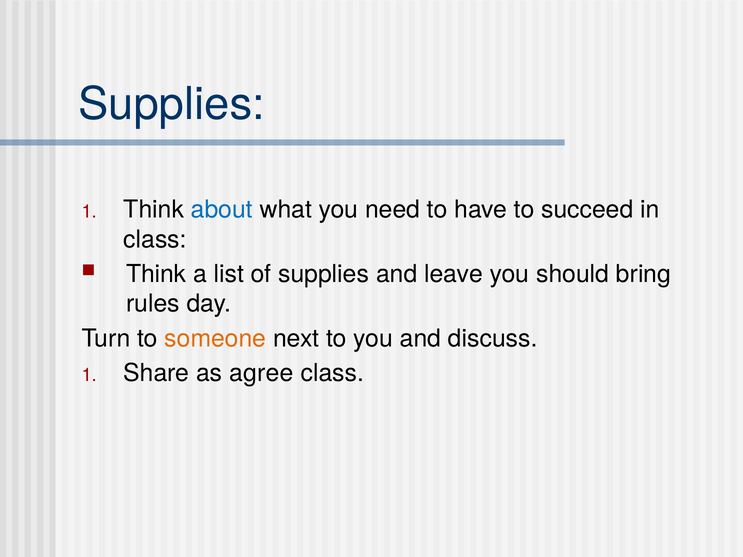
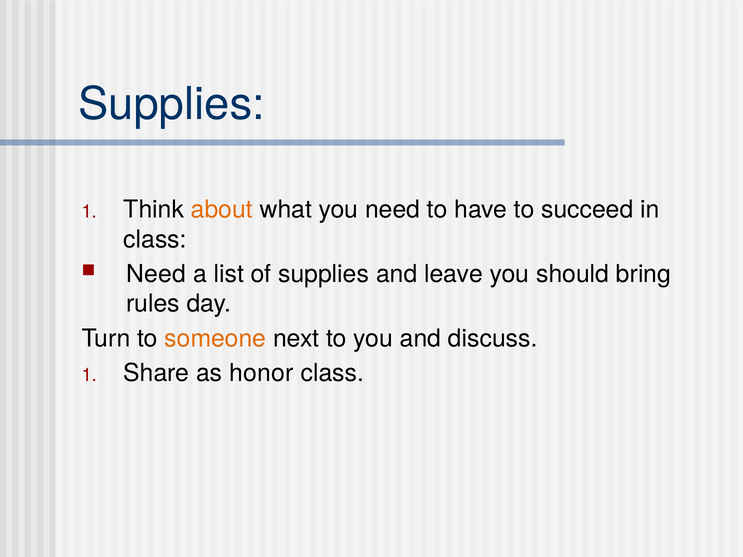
about colour: blue -> orange
Think at (156, 274): Think -> Need
agree: agree -> honor
